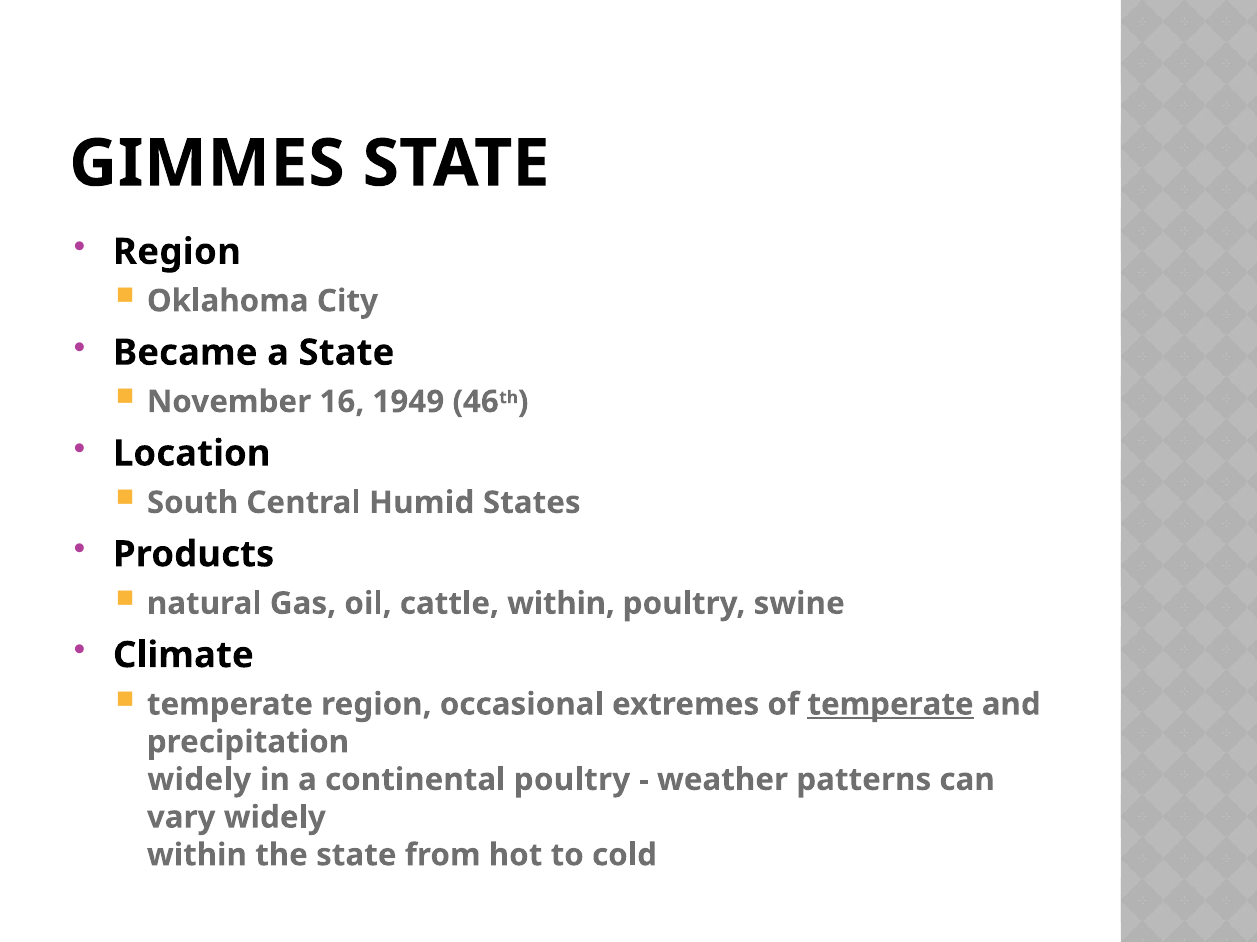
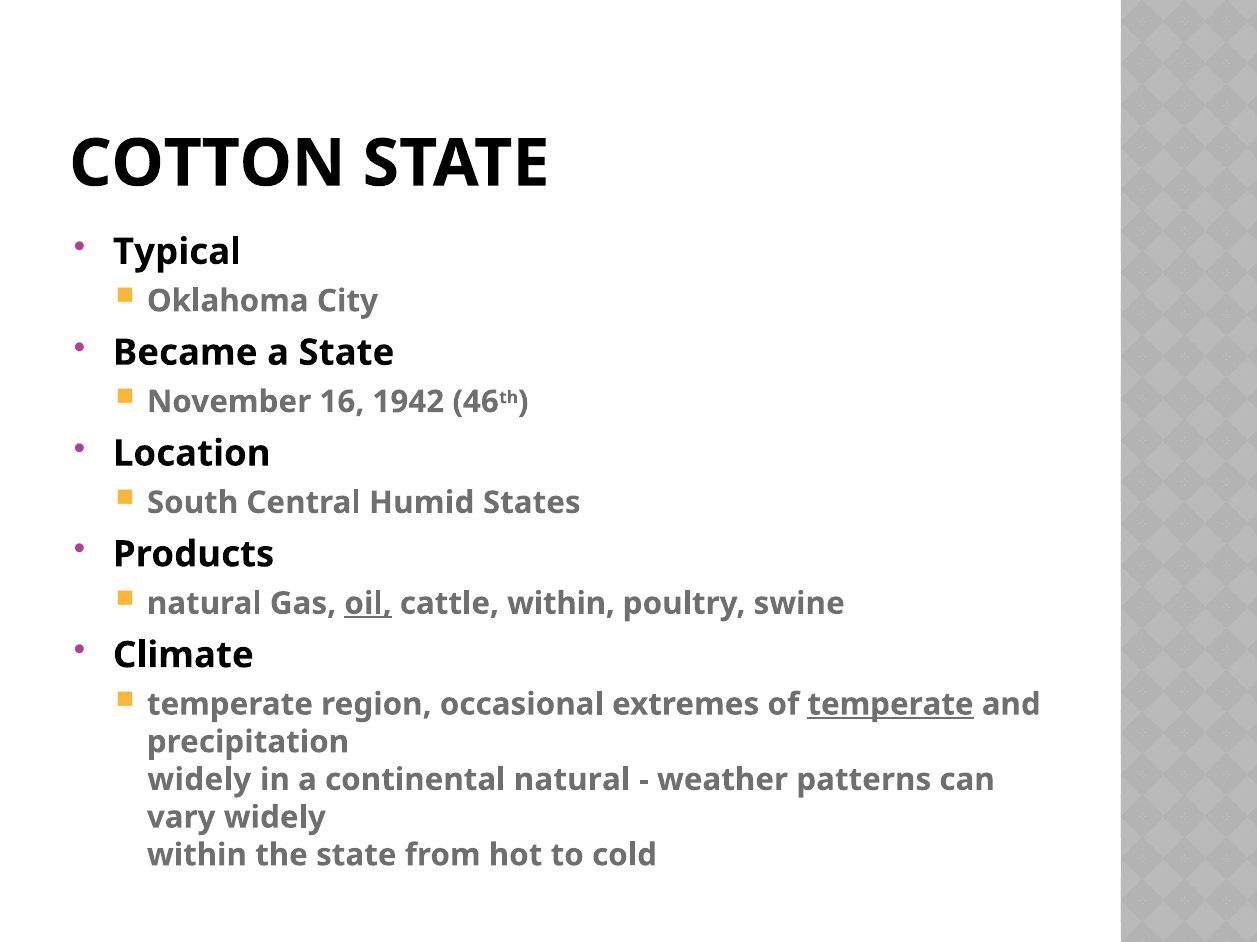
GIMMES: GIMMES -> COTTON
Region at (177, 252): Region -> Typical
1949: 1949 -> 1942
oil underline: none -> present
continental poultry: poultry -> natural
